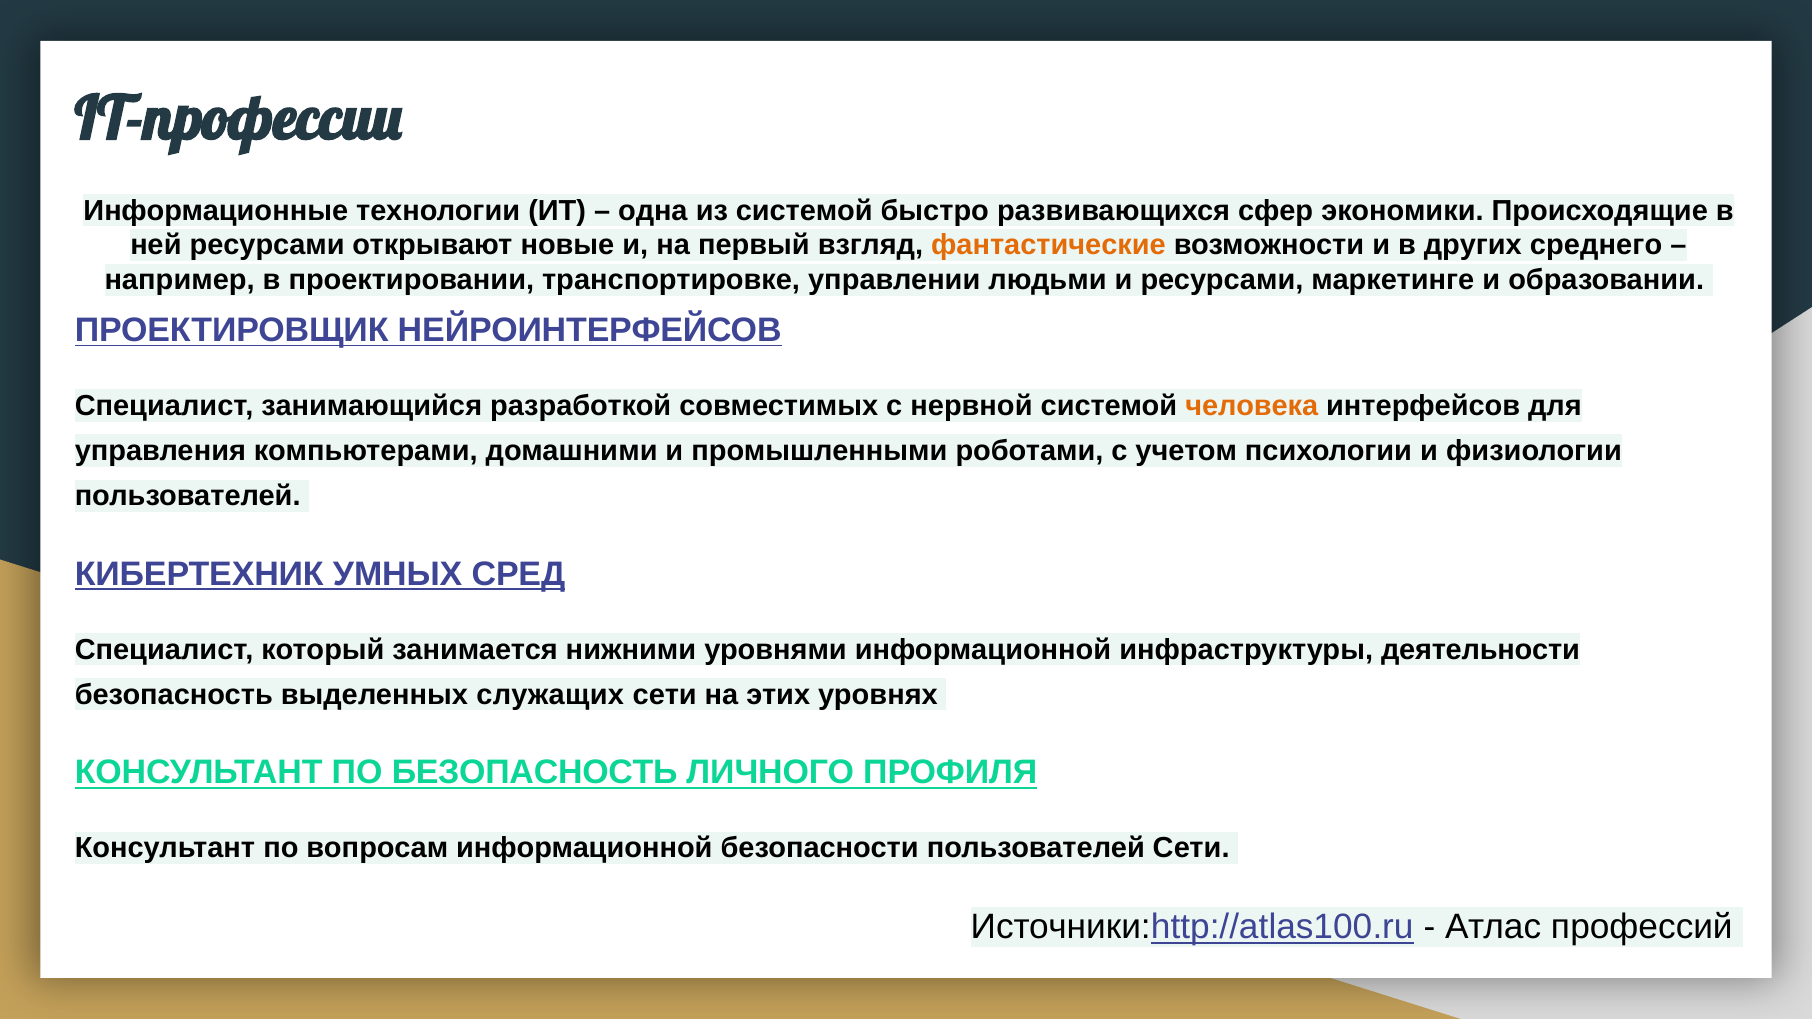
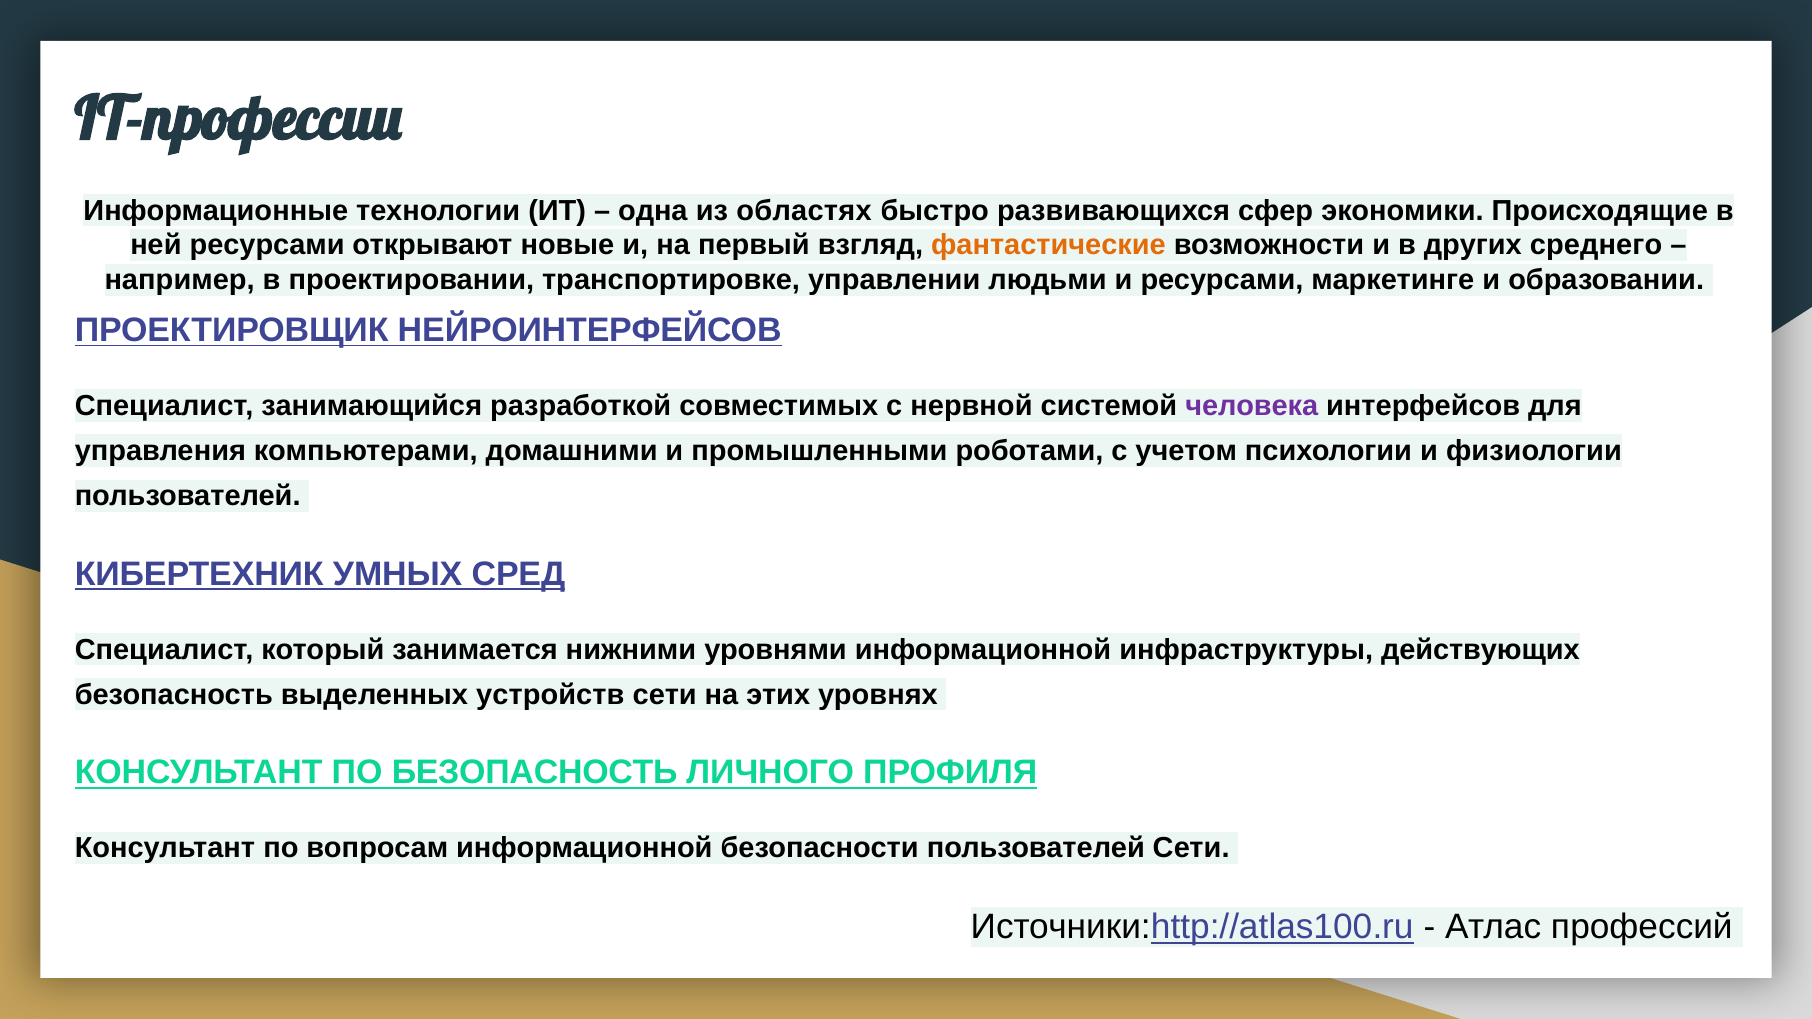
из системой: системой -> областях
человека colour: orange -> purple
деятельности: деятельности -> действующих
служащих: служащих -> устройств
